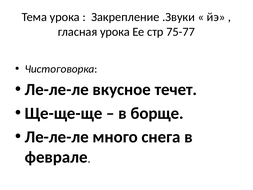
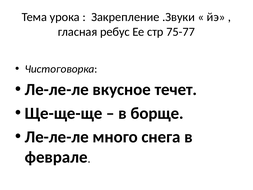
гласная урока: урока -> ребус
